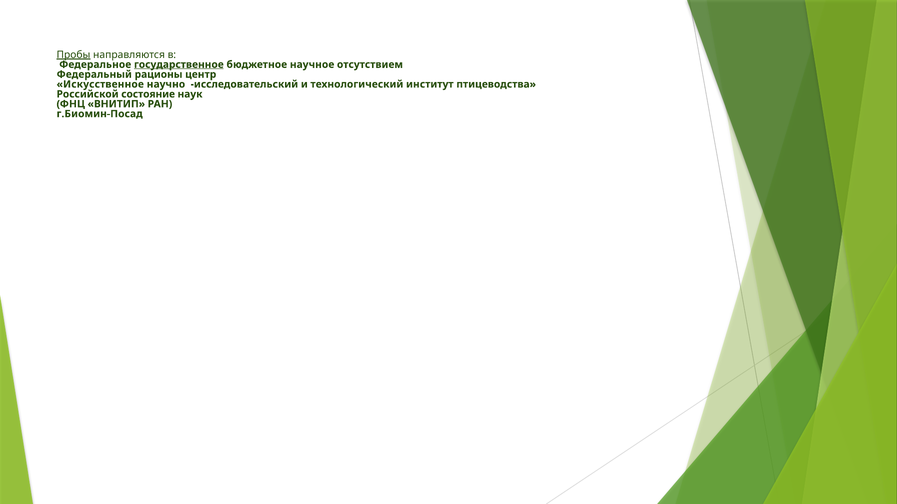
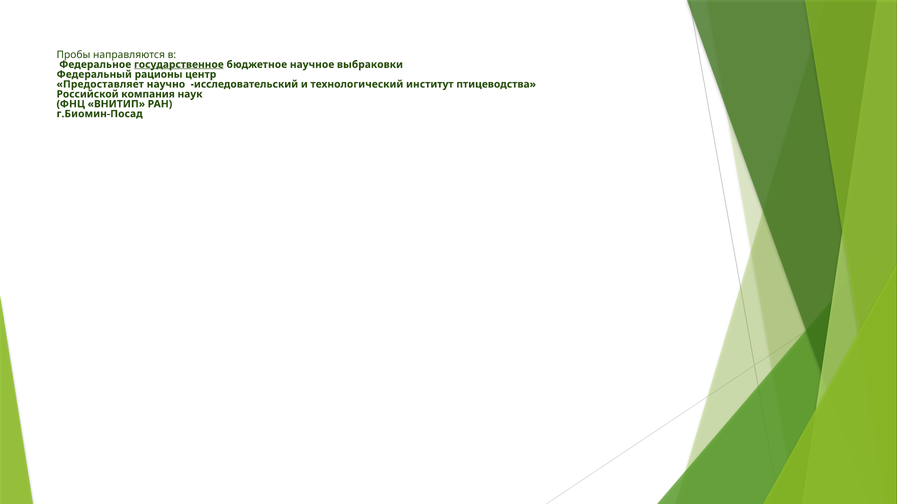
Пробы underline: present -> none
отсутствием: отсутствием -> выбраковки
Искусственное: Искусственное -> Предоставляет
состояние: состояние -> компания
